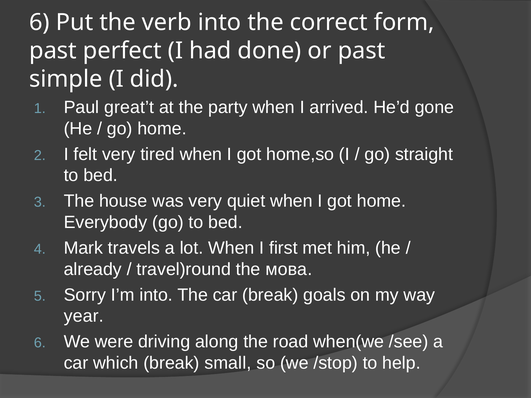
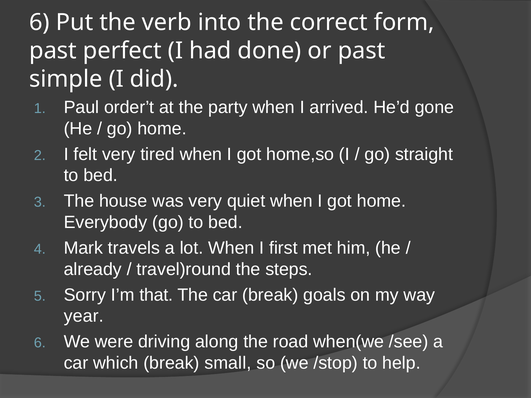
great’t: great’t -> order’t
мова: мова -> steps
I’m into: into -> that
